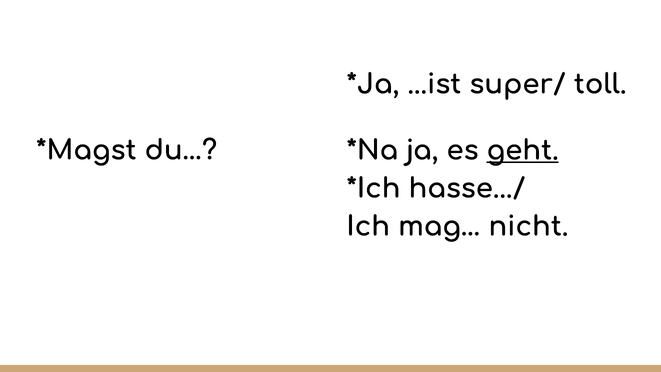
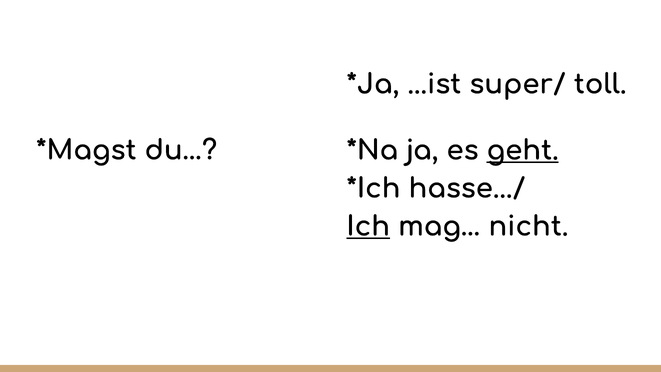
Ich underline: none -> present
